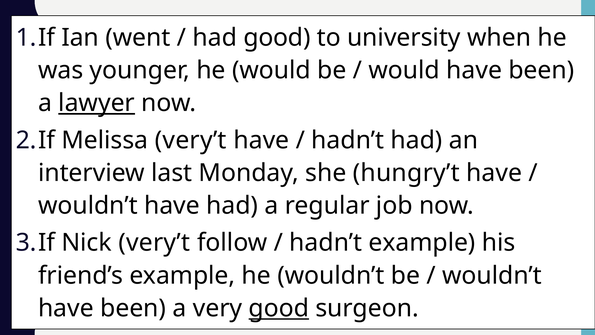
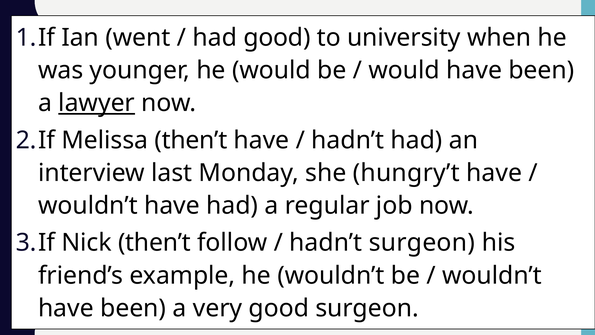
Melissa very’t: very’t -> then’t
Nick very’t: very’t -> then’t
hadn’t example: example -> surgeon
good at (279, 308) underline: present -> none
